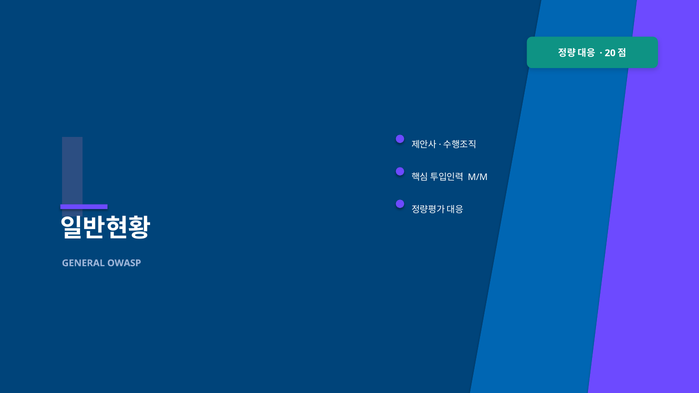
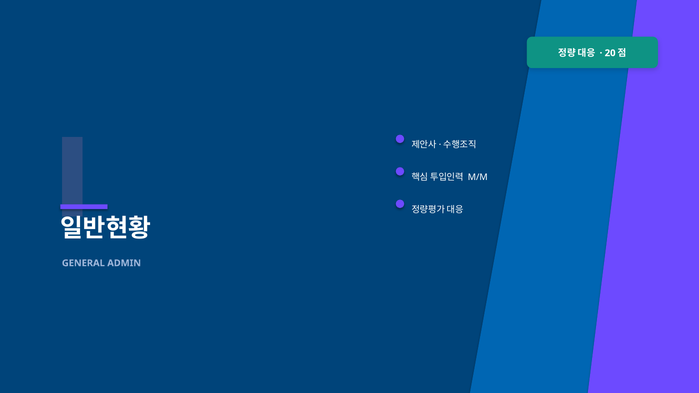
OWASP: OWASP -> ADMIN
